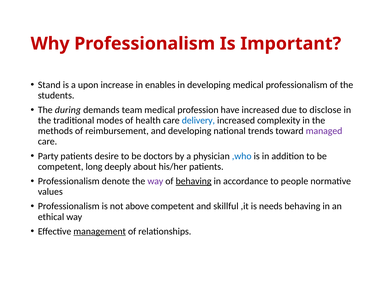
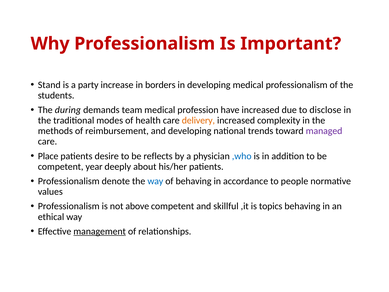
upon: upon -> party
enables: enables -> borders
delivery colour: blue -> orange
Party: Party -> Place
doctors: doctors -> reflects
long: long -> year
way at (155, 181) colour: purple -> blue
behaving at (194, 181) underline: present -> none
needs: needs -> topics
